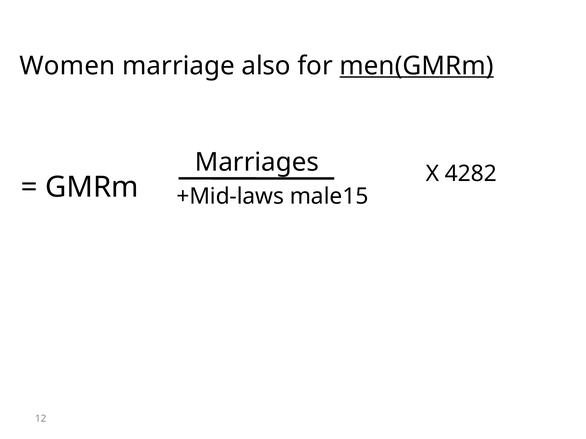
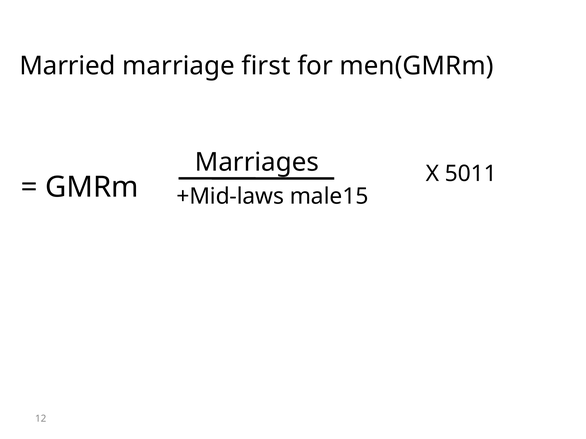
Women: Women -> Married
also: also -> first
men(GMRm underline: present -> none
4282: 4282 -> 5011
